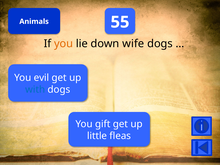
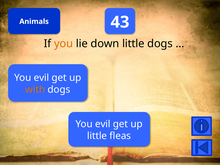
55: 55 -> 43
down wife: wife -> little
with colour: blue -> orange
gift at (103, 124): gift -> evil
